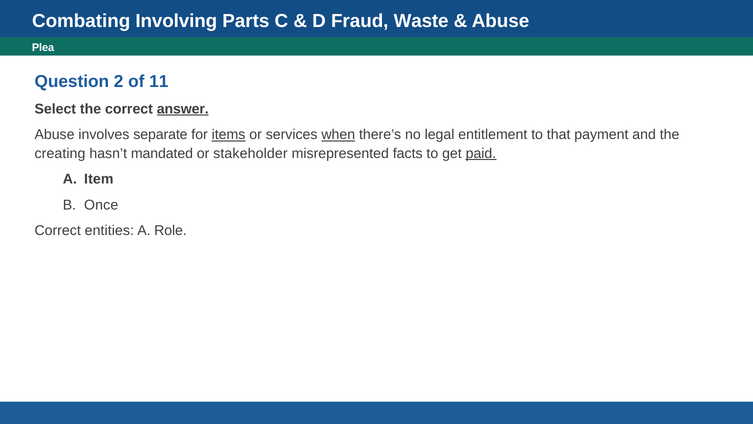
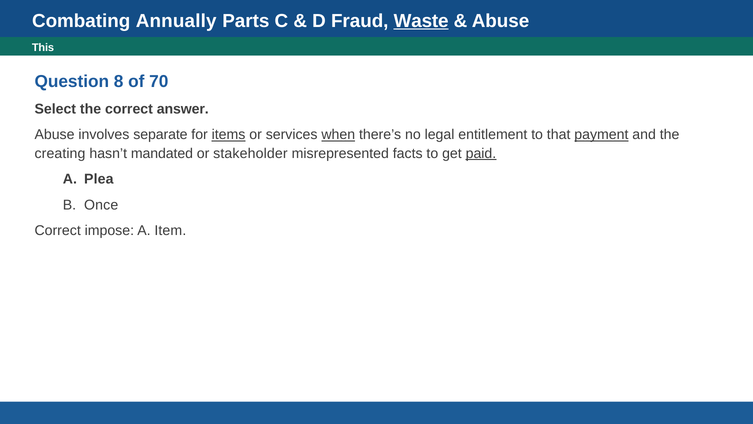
Involving: Involving -> Annually
Waste underline: none -> present
Plea: Plea -> This
2: 2 -> 8
11: 11 -> 70
answer at (183, 109) underline: present -> none
payment underline: none -> present
Item: Item -> Plea
entities: entities -> impose
Role: Role -> Item
